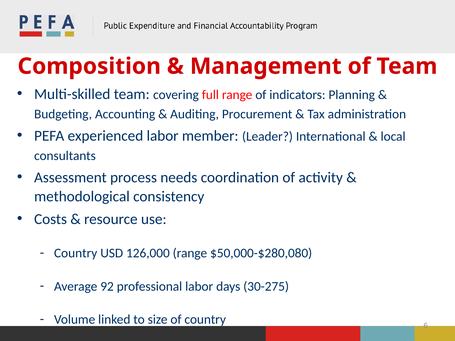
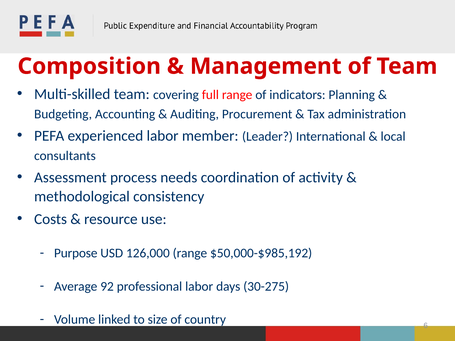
Country at (76, 253): Country -> Purpose
$50,000-$280,080: $50,000-$280,080 -> $50,000-$985,192
